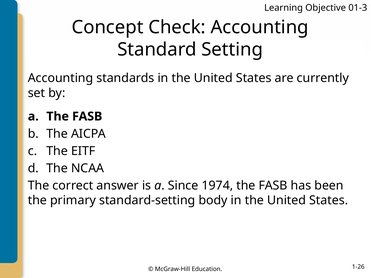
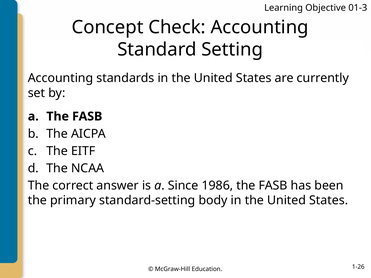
1974: 1974 -> 1986
